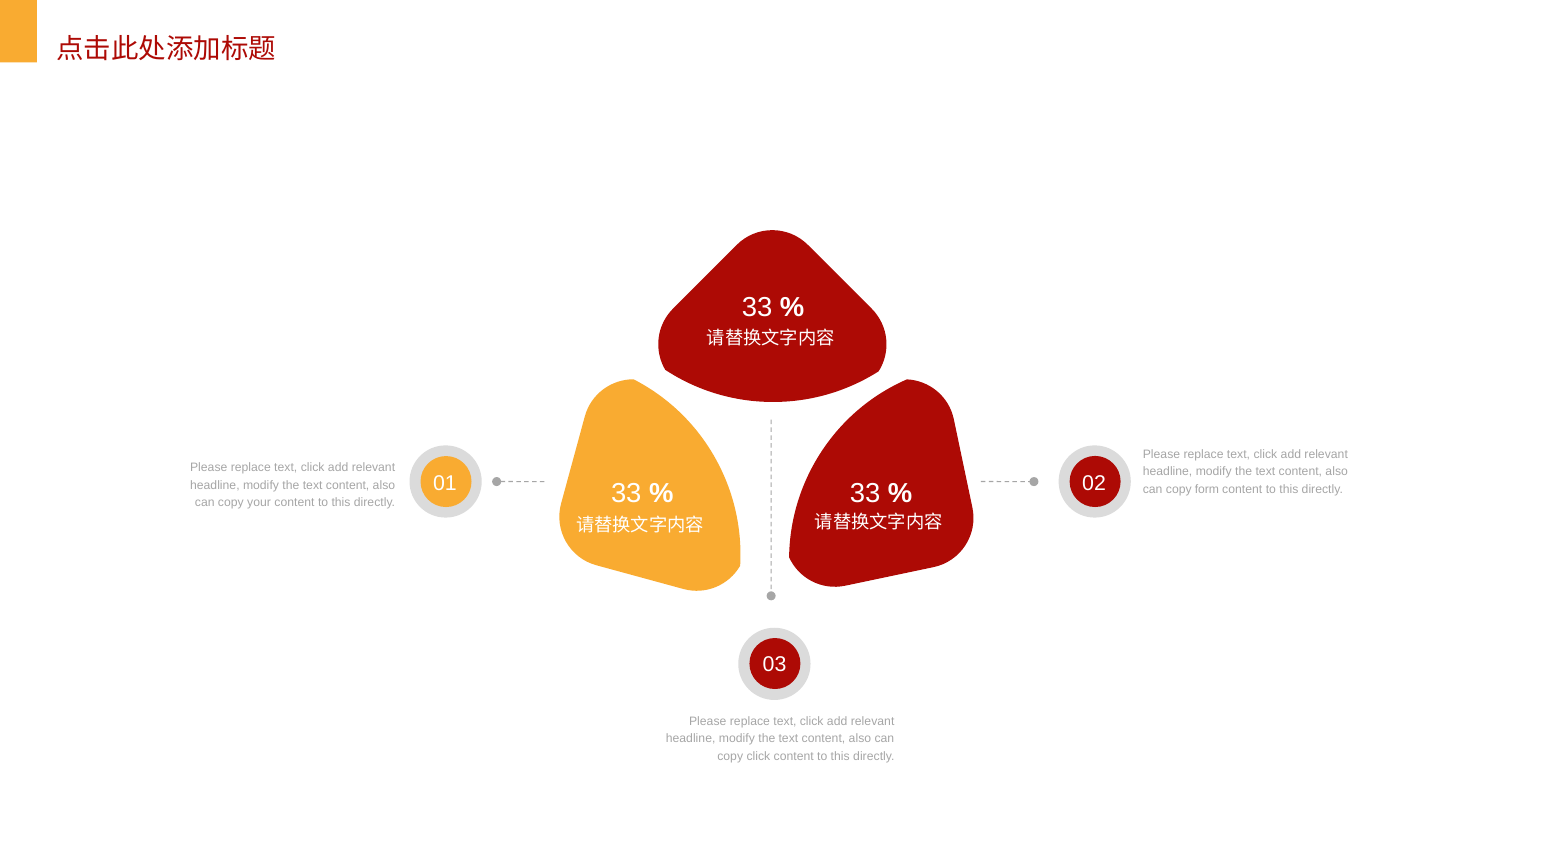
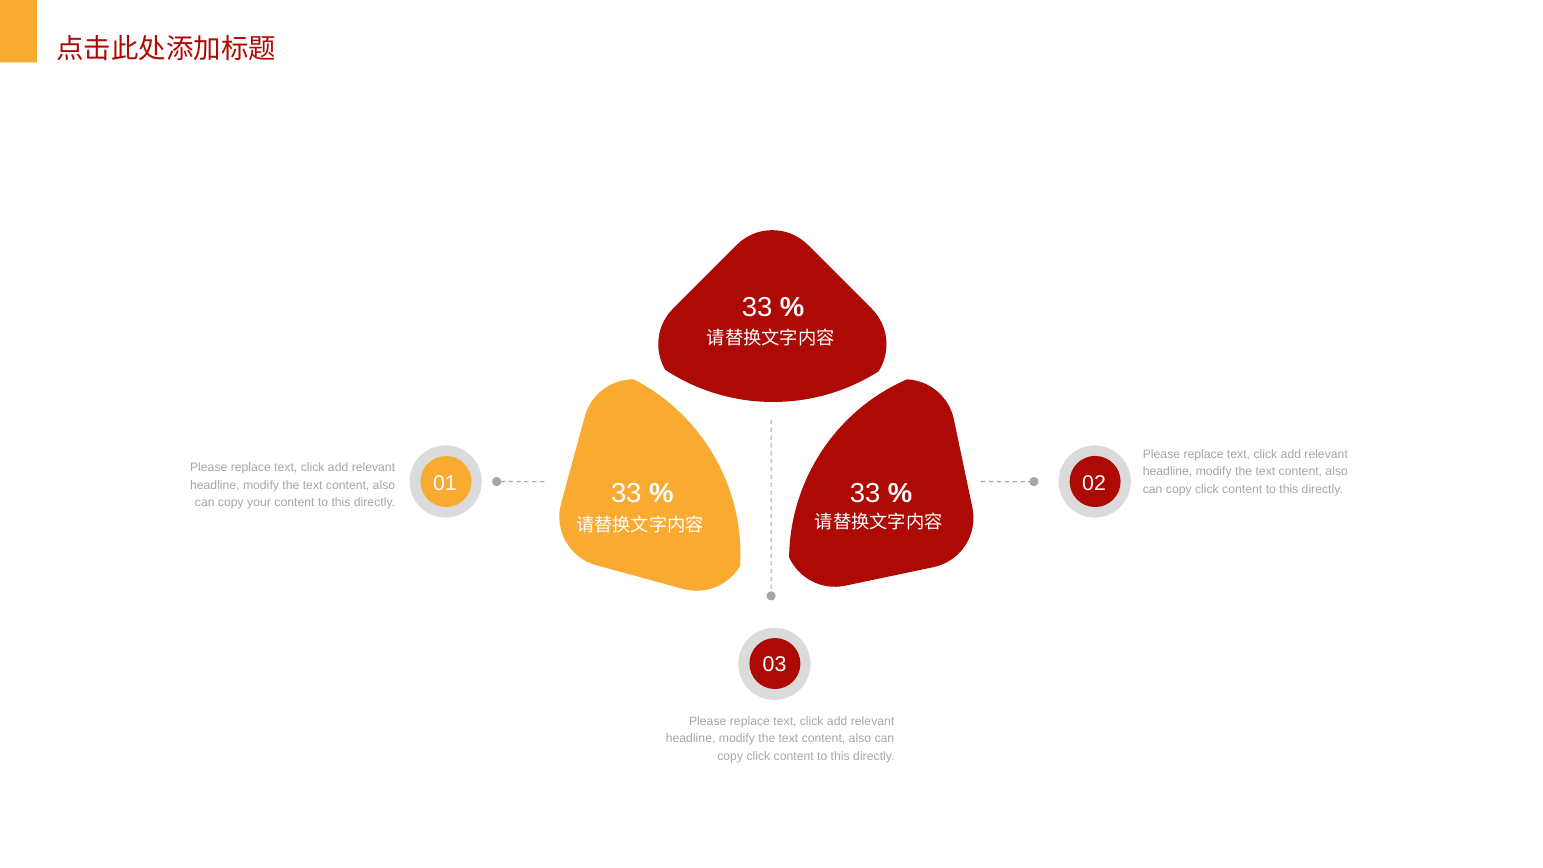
form at (1207, 489): form -> click
